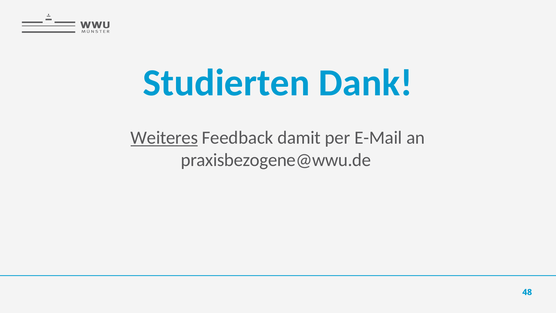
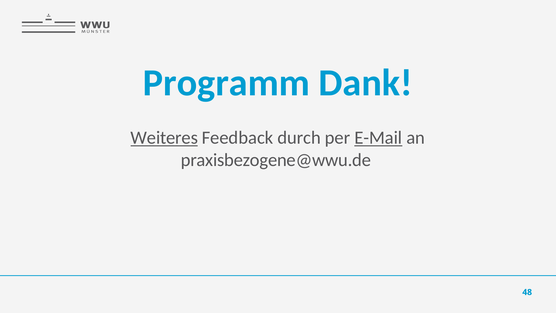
Studierten: Studierten -> Programm
damit: damit -> durch
E-Mail underline: none -> present
